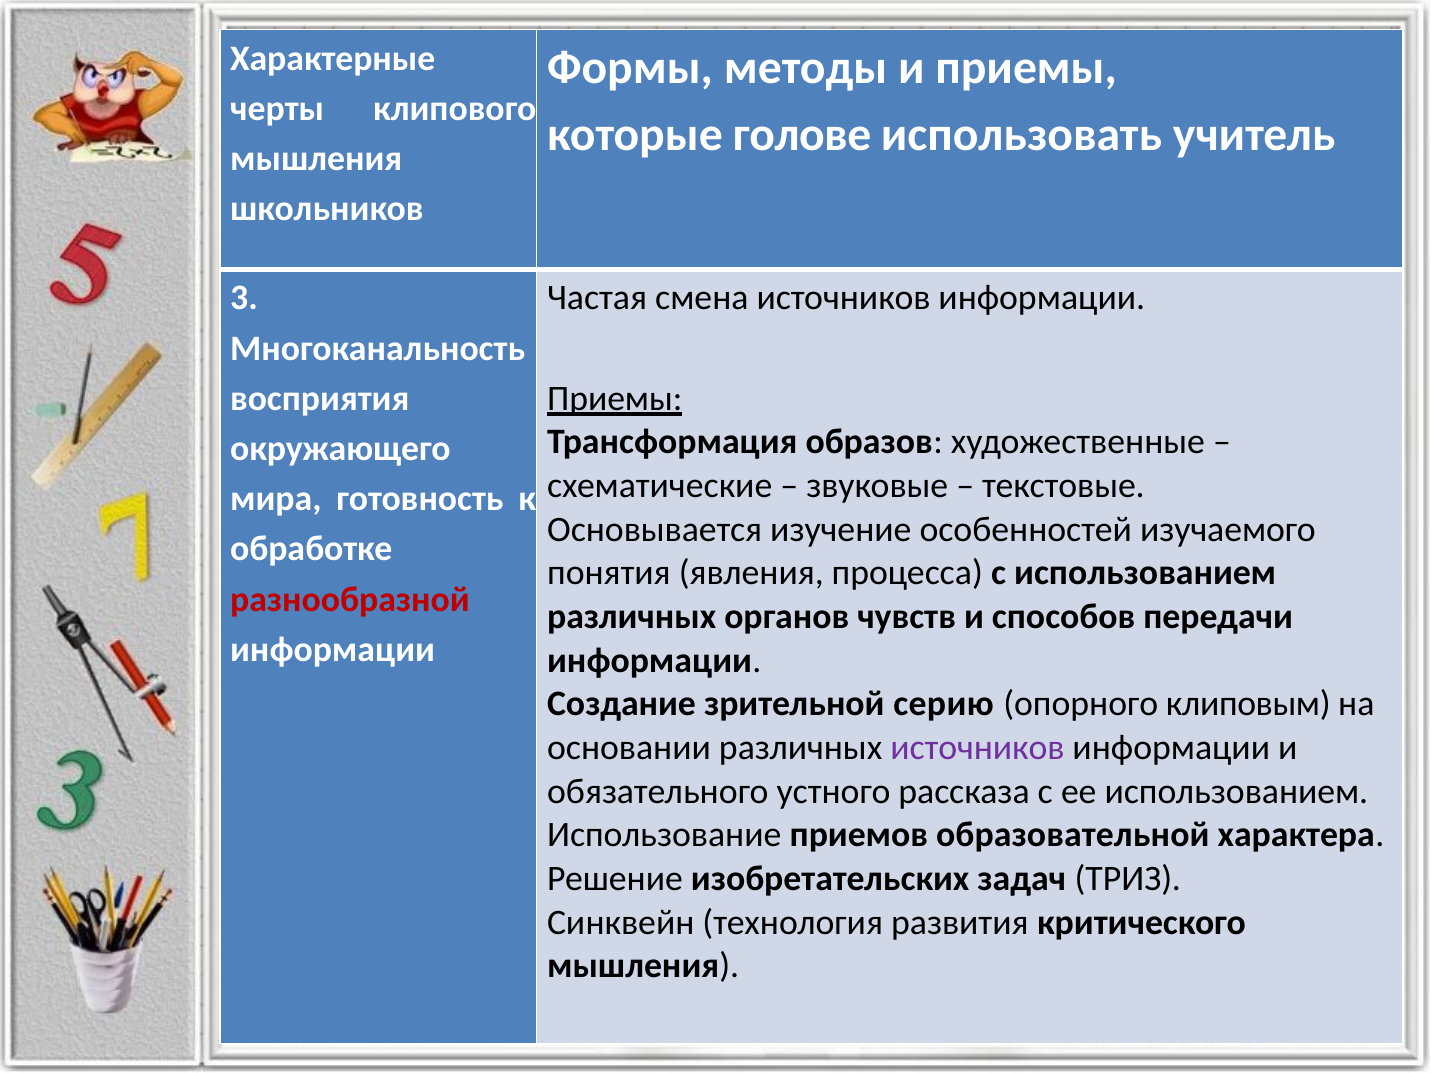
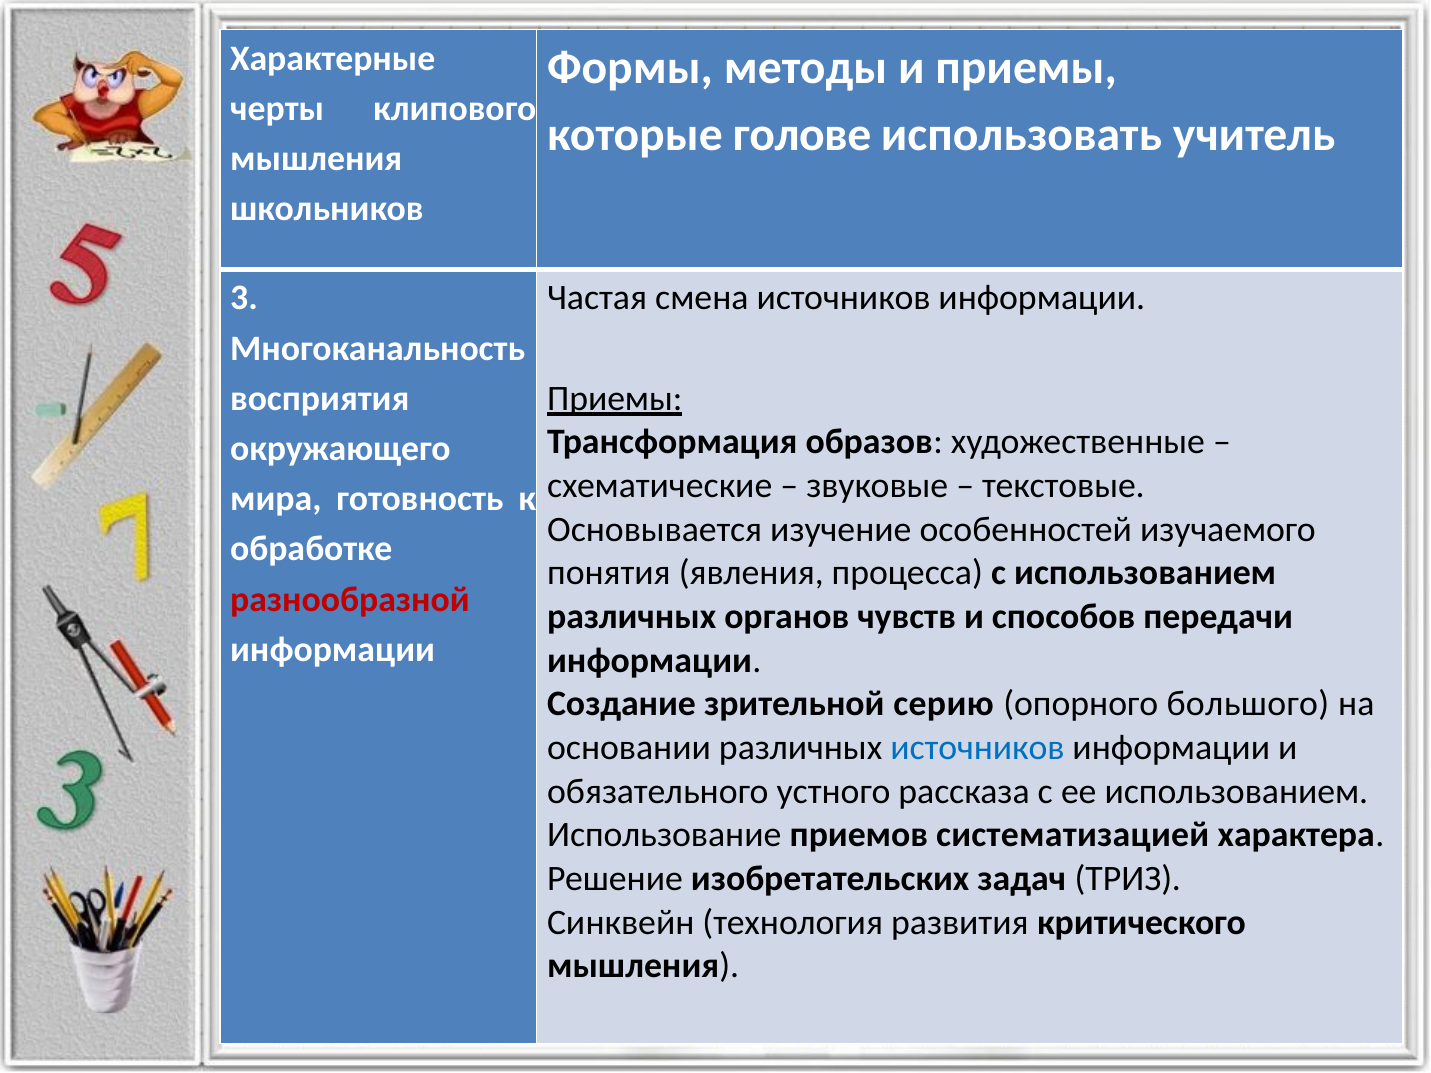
клиповым: клиповым -> большого
источников at (977, 748) colour: purple -> blue
образовательной: образовательной -> систематизацией
